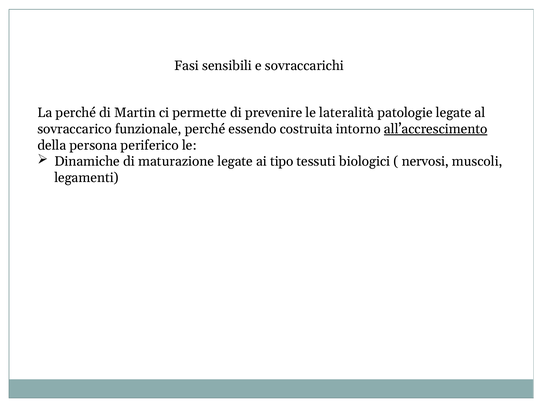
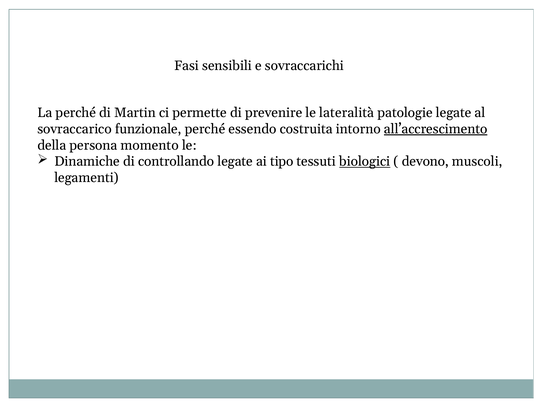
periferico: periferico -> momento
maturazione: maturazione -> controllando
biologici underline: none -> present
nervosi: nervosi -> devono
